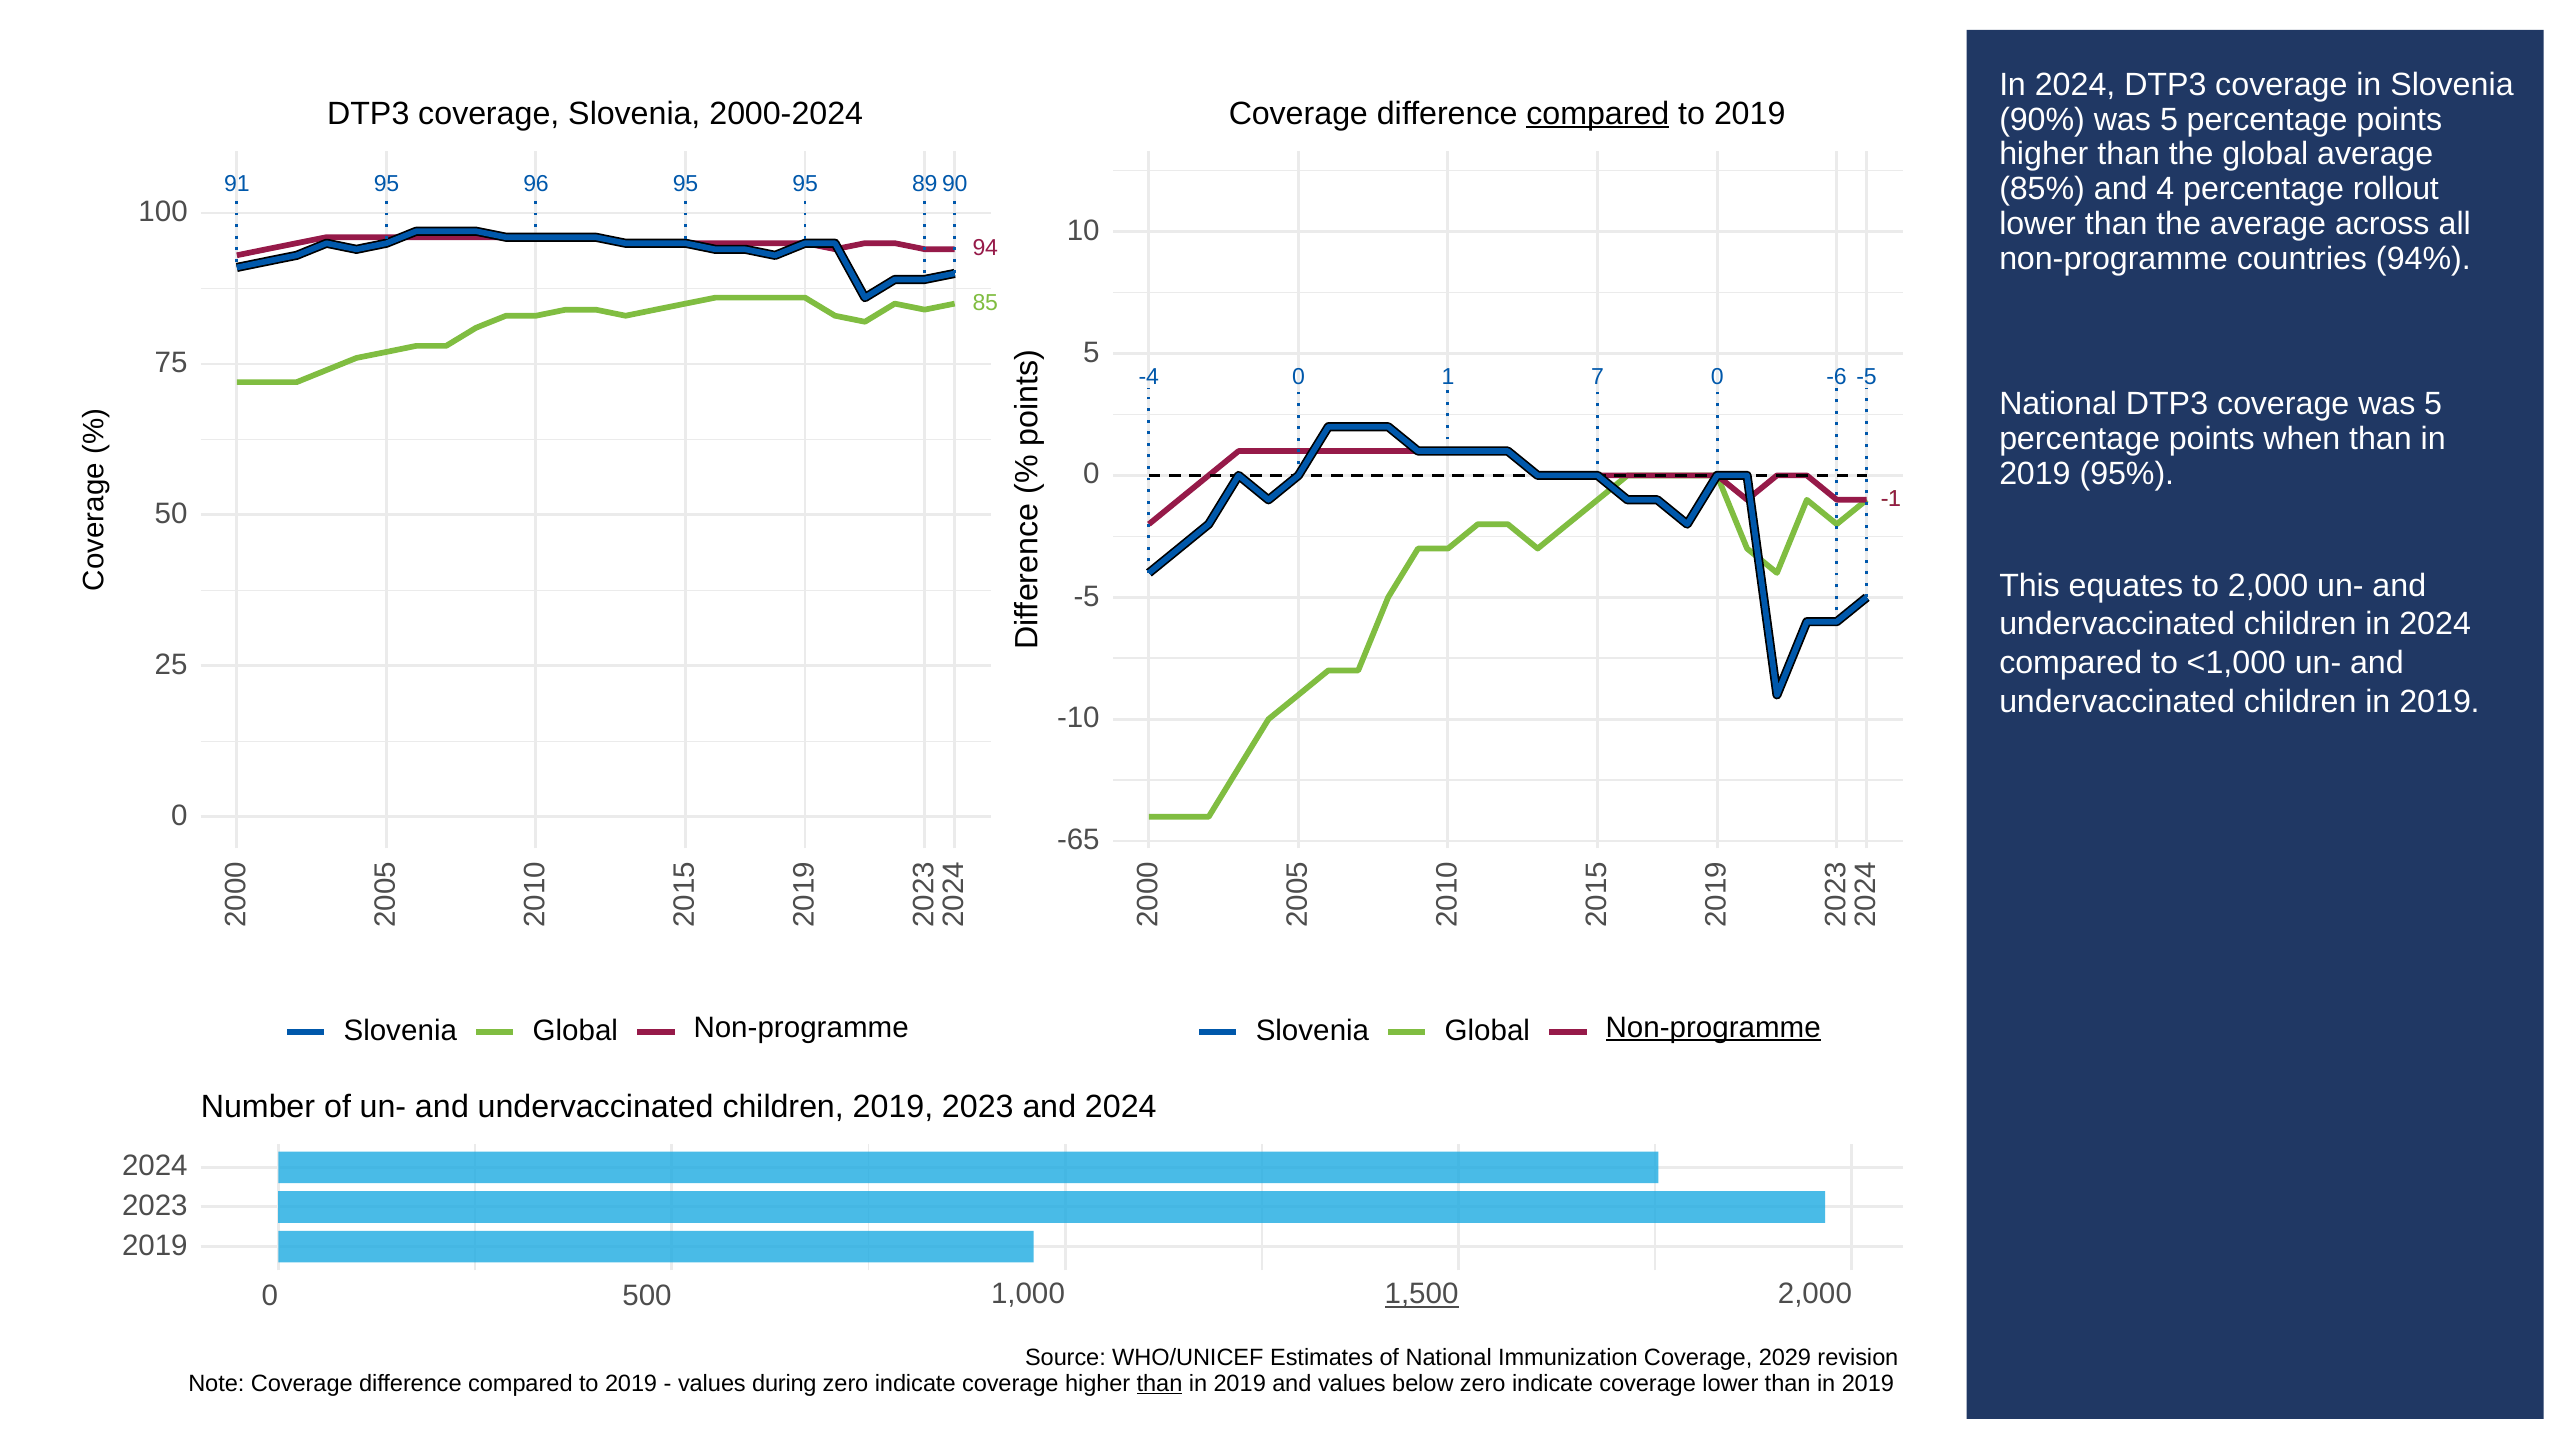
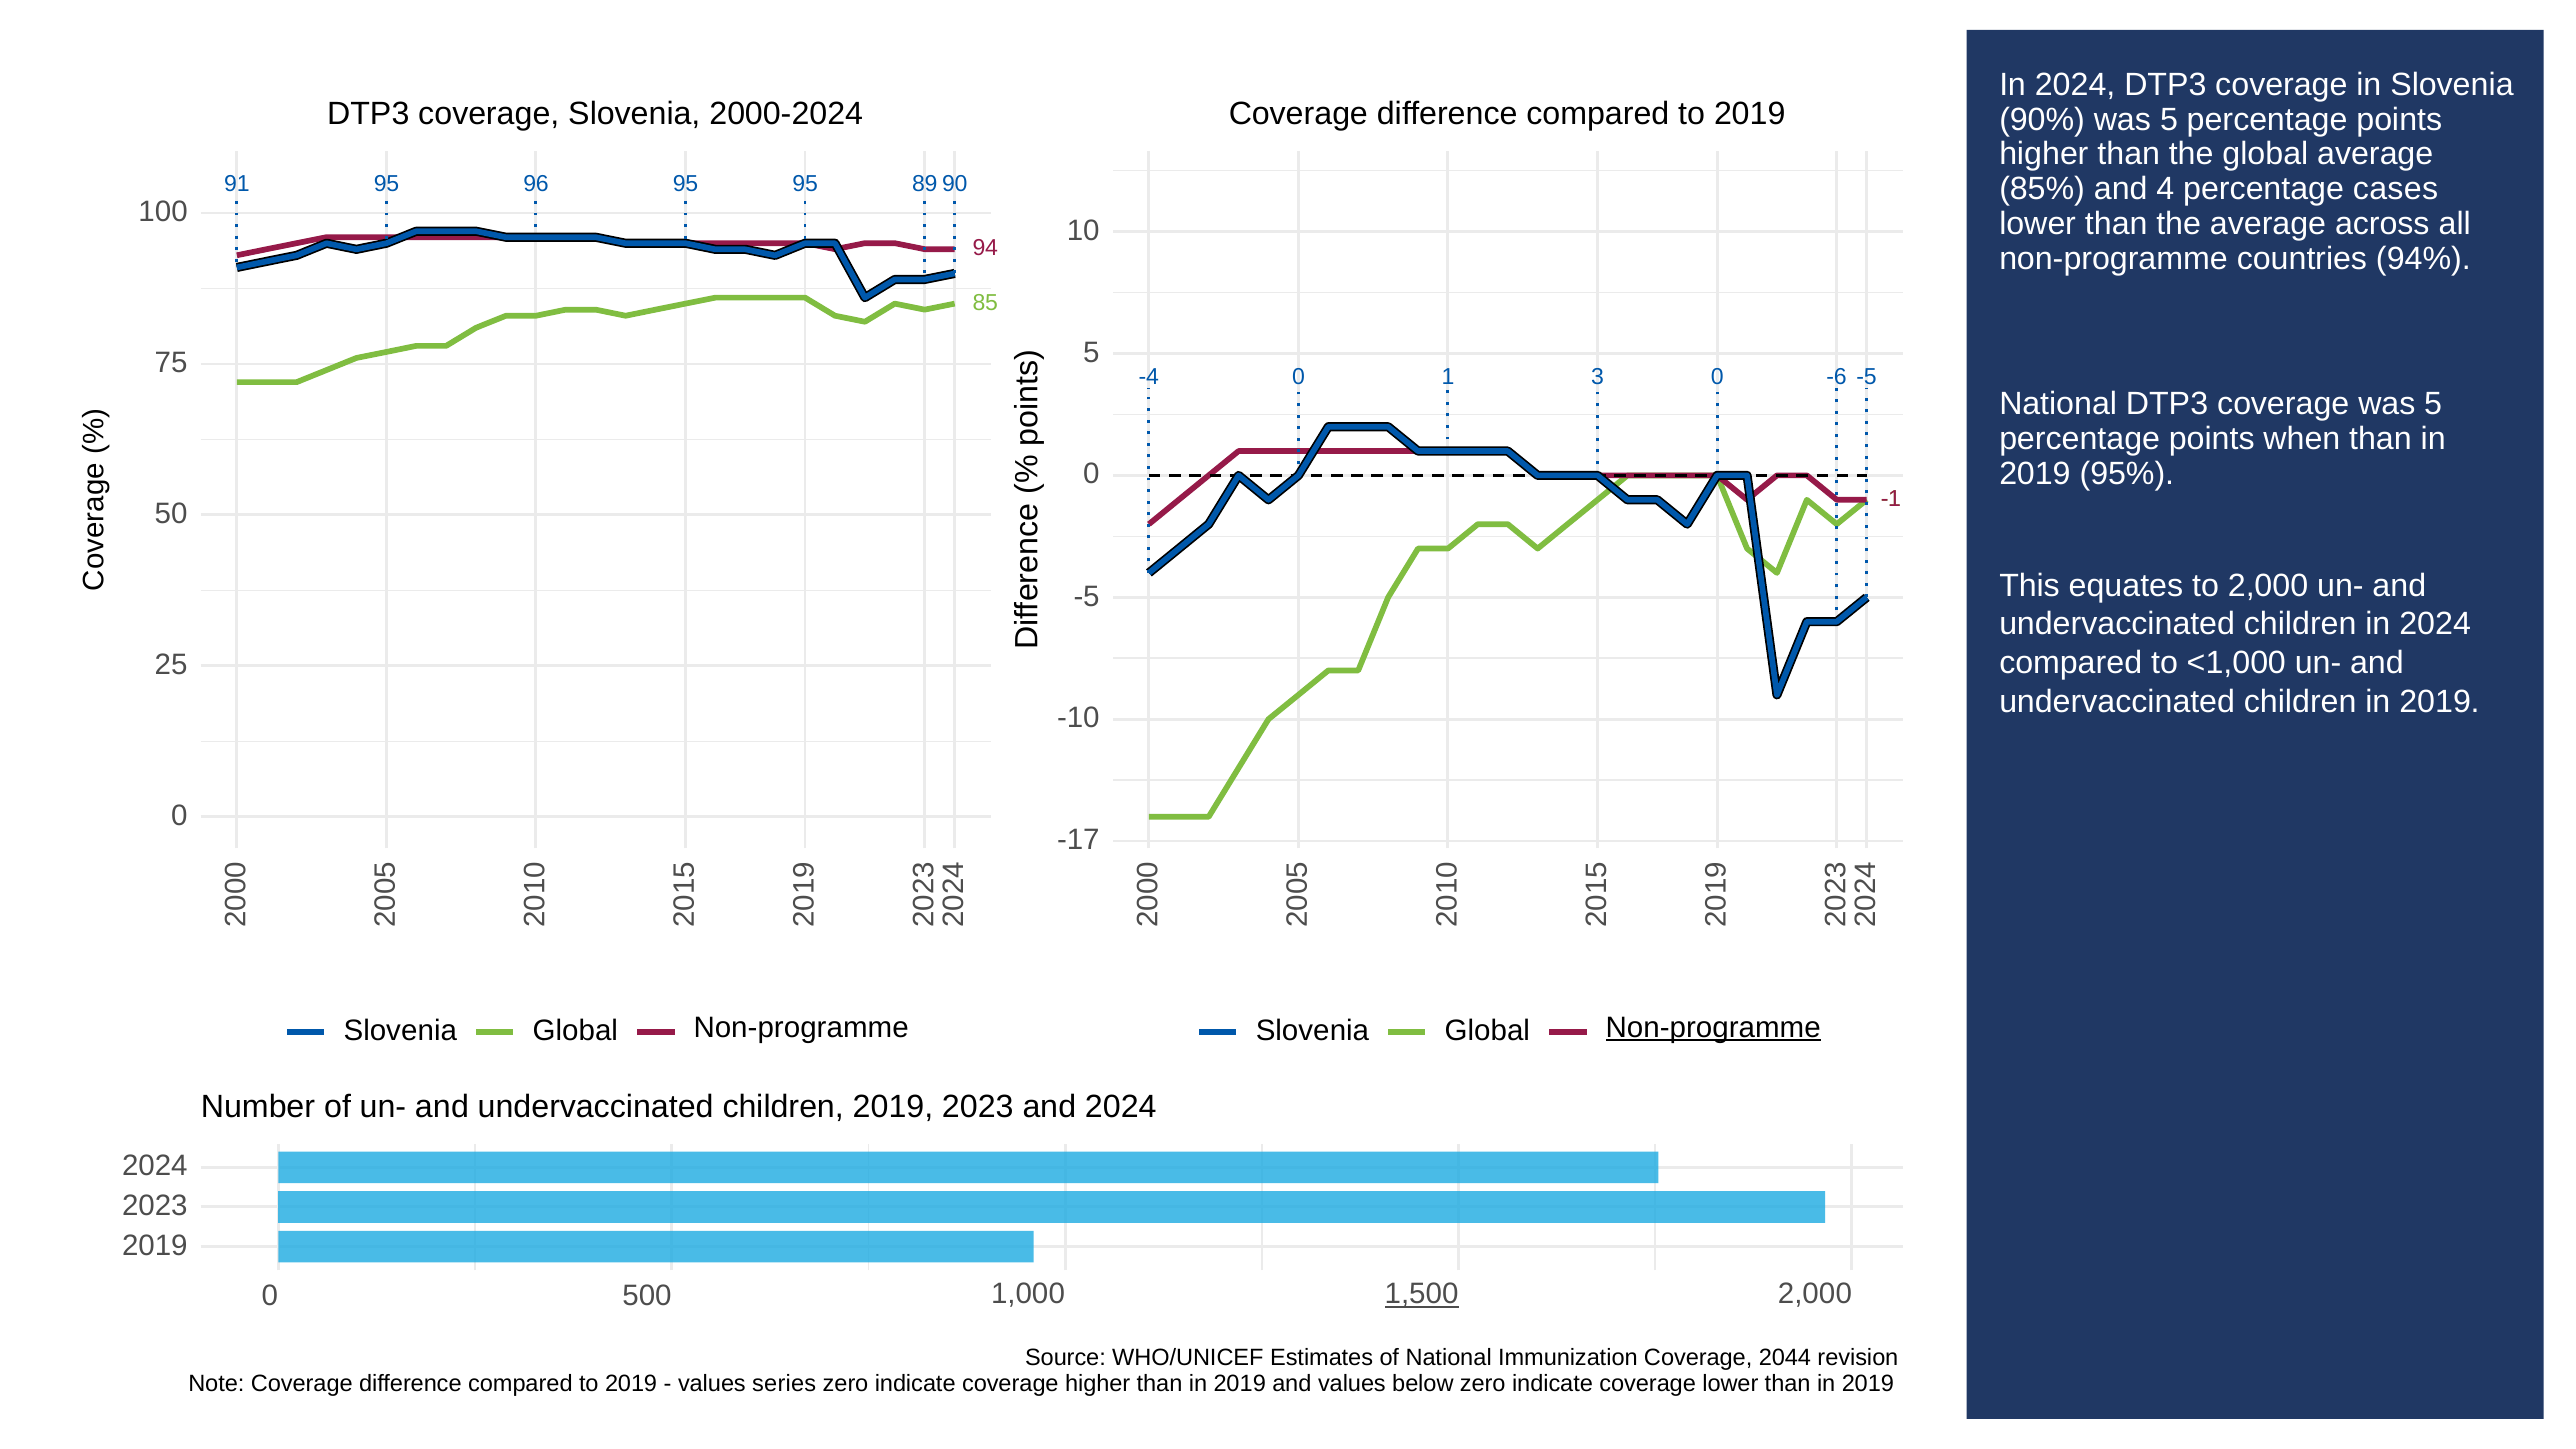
compared at (1598, 114) underline: present -> none
rollout: rollout -> cases
1 7: 7 -> 3
-65: -65 -> -17
2029: 2029 -> 2044
during: during -> series
than at (1160, 1383) underline: present -> none
